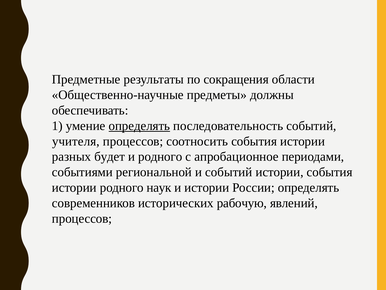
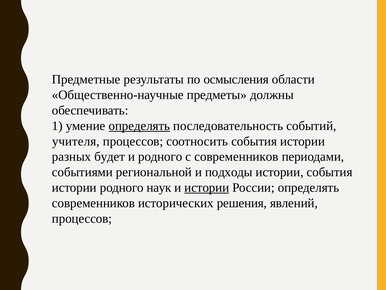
сокращения: сокращения -> осмысления
с апробационное: апробационное -> современников
и событий: событий -> подходы
истории at (207, 187) underline: none -> present
рабочую: рабочую -> решения
